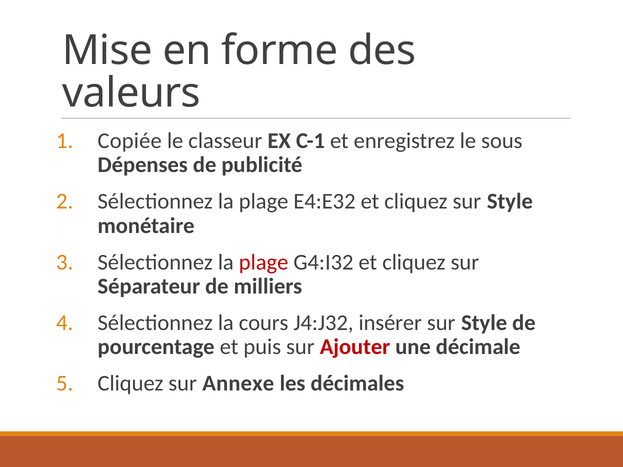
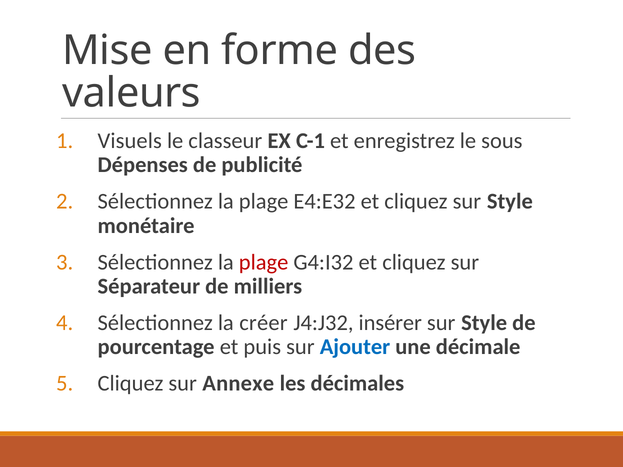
Copiée: Copiée -> Visuels
cours: cours -> créer
Ajouter colour: red -> blue
